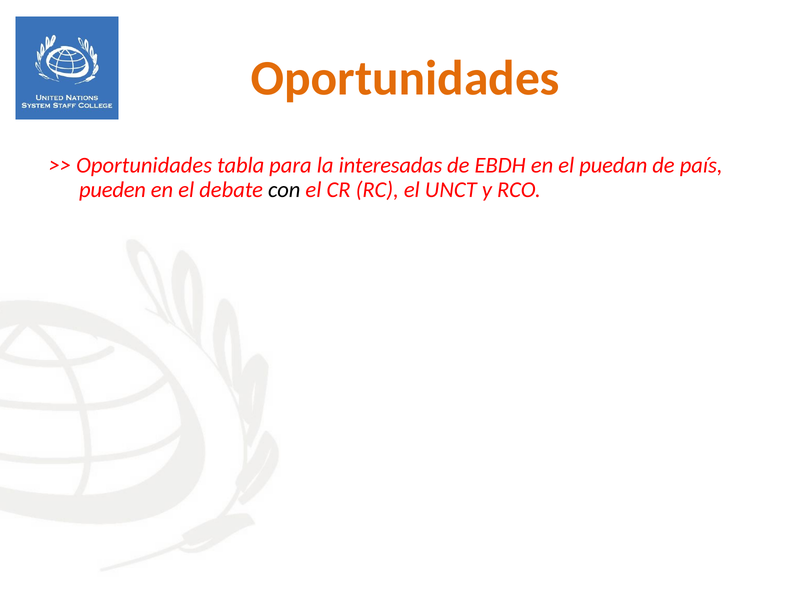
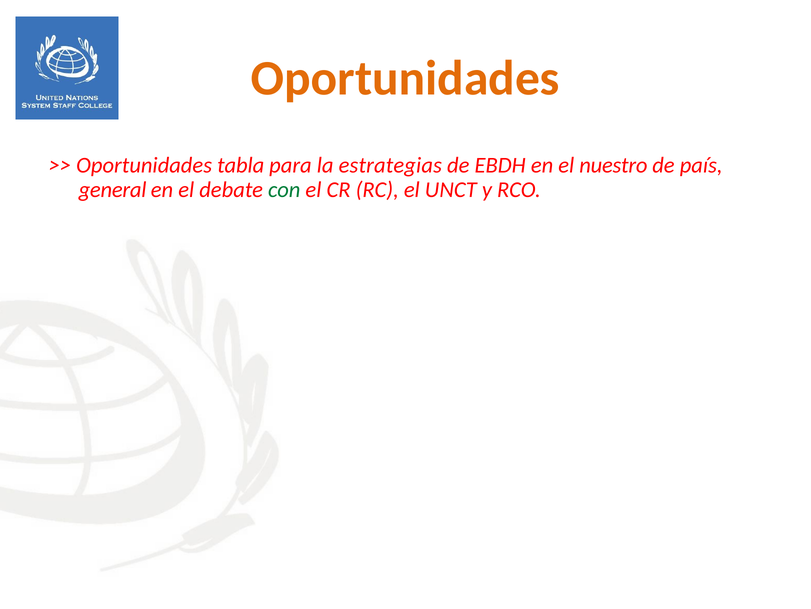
interesadas: interesadas -> estrategias
puedan: puedan -> nuestro
pueden: pueden -> general
con colour: black -> green
